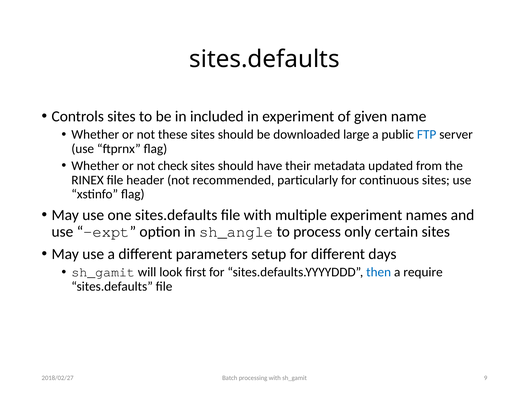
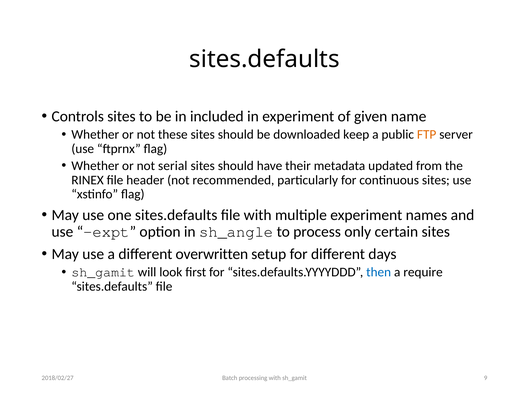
large: large -> keep
FTP colour: blue -> orange
check: check -> serial
parameters: parameters -> overwritten
